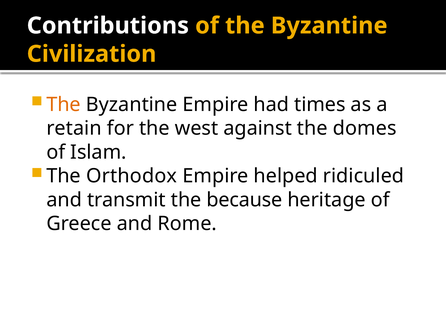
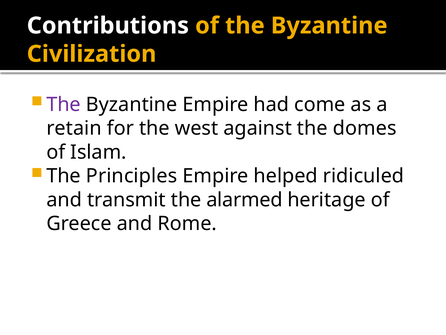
The at (64, 104) colour: orange -> purple
times: times -> come
Orthodox: Orthodox -> Principles
because: because -> alarmed
